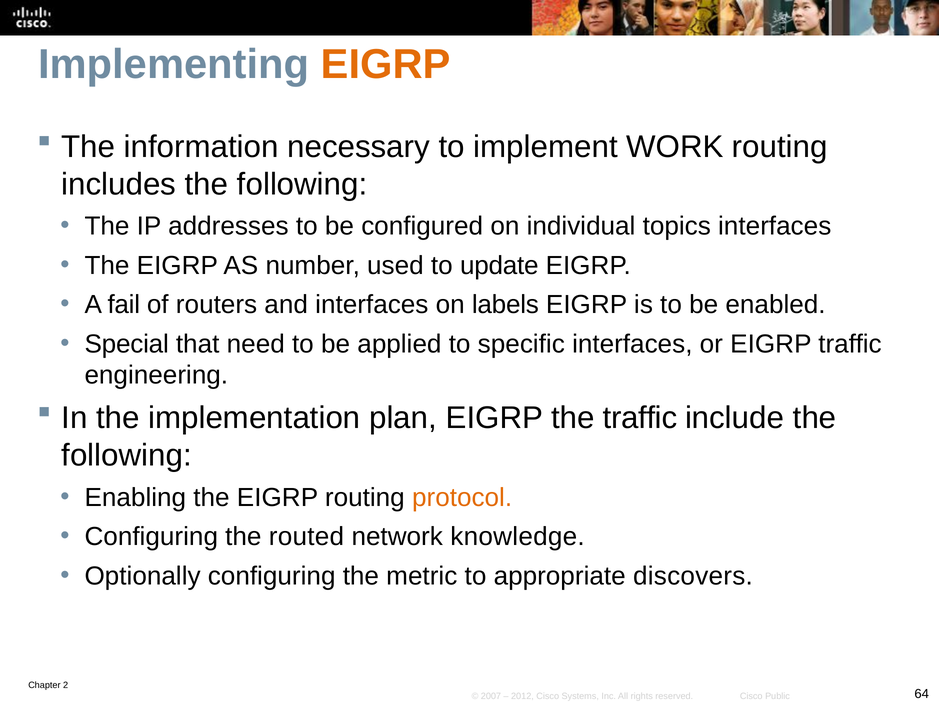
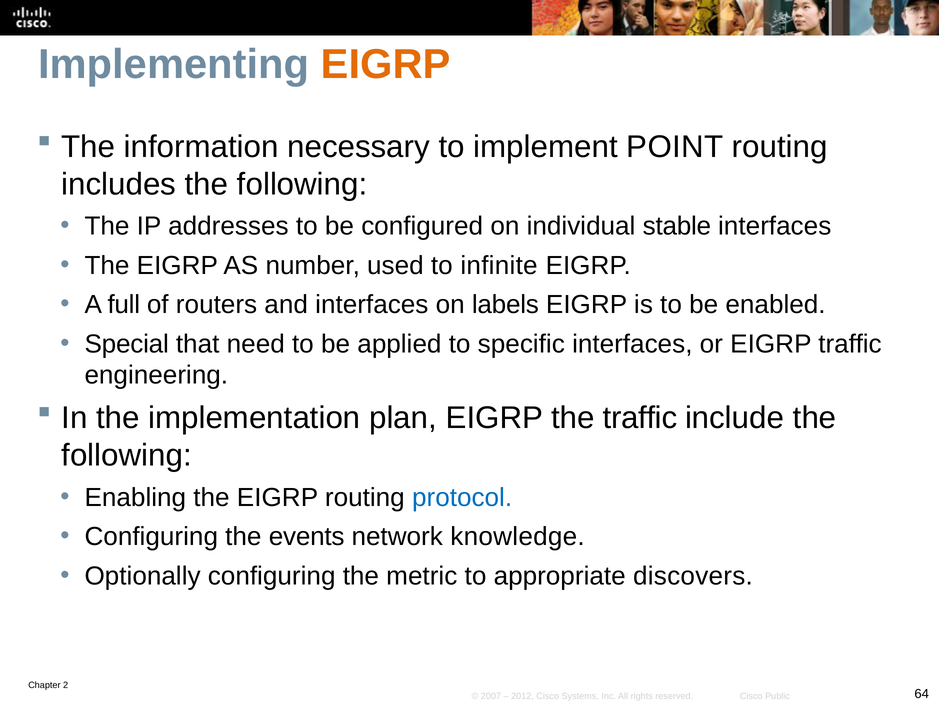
WORK: WORK -> POINT
topics: topics -> stable
update: update -> infinite
fail: fail -> full
protocol colour: orange -> blue
routed: routed -> events
